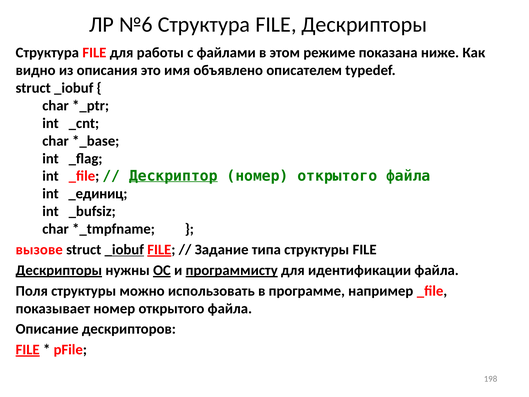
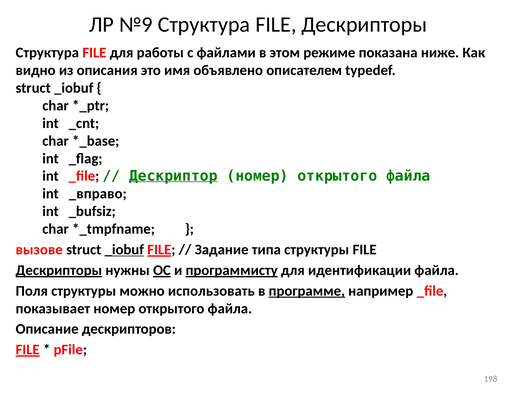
№6: №6 -> №9
_единиц: _единиц -> _вправо
программе underline: none -> present
